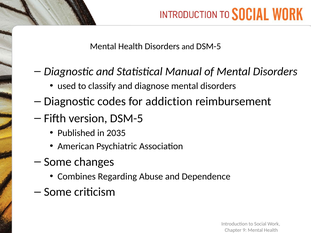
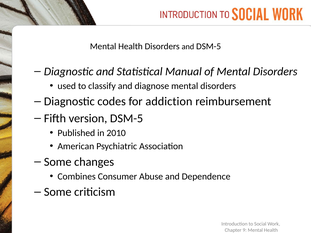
2035: 2035 -> 2010
Regarding: Regarding -> Consumer
